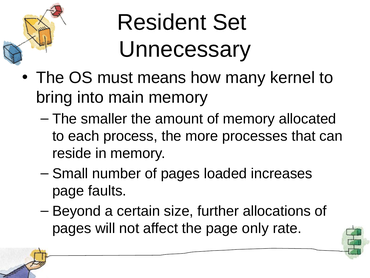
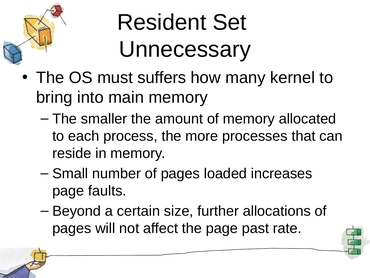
means: means -> suffers
only: only -> past
